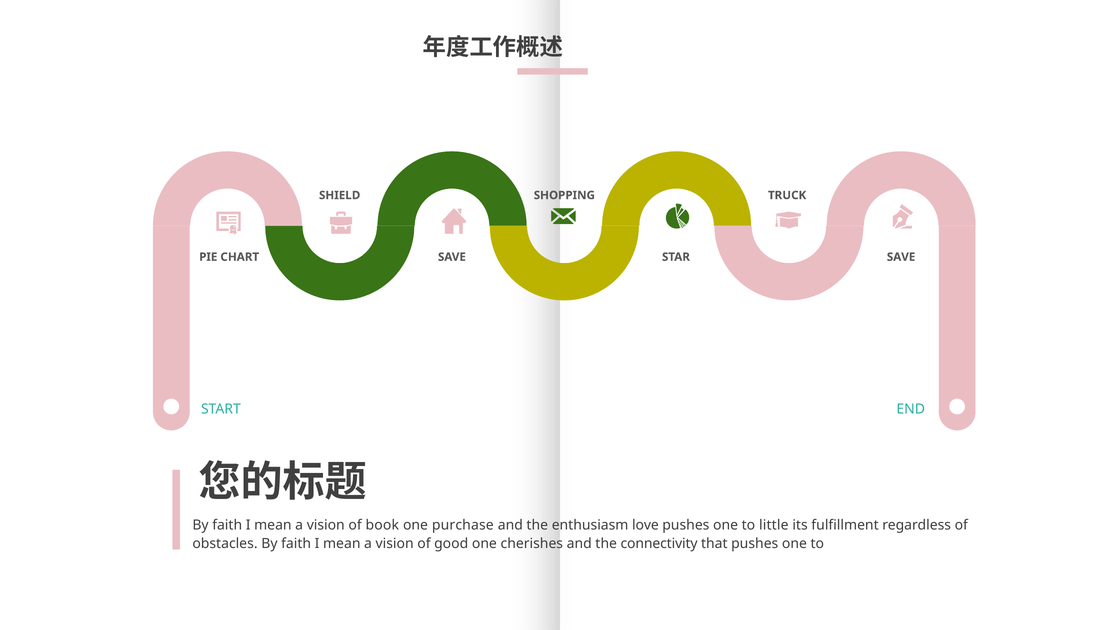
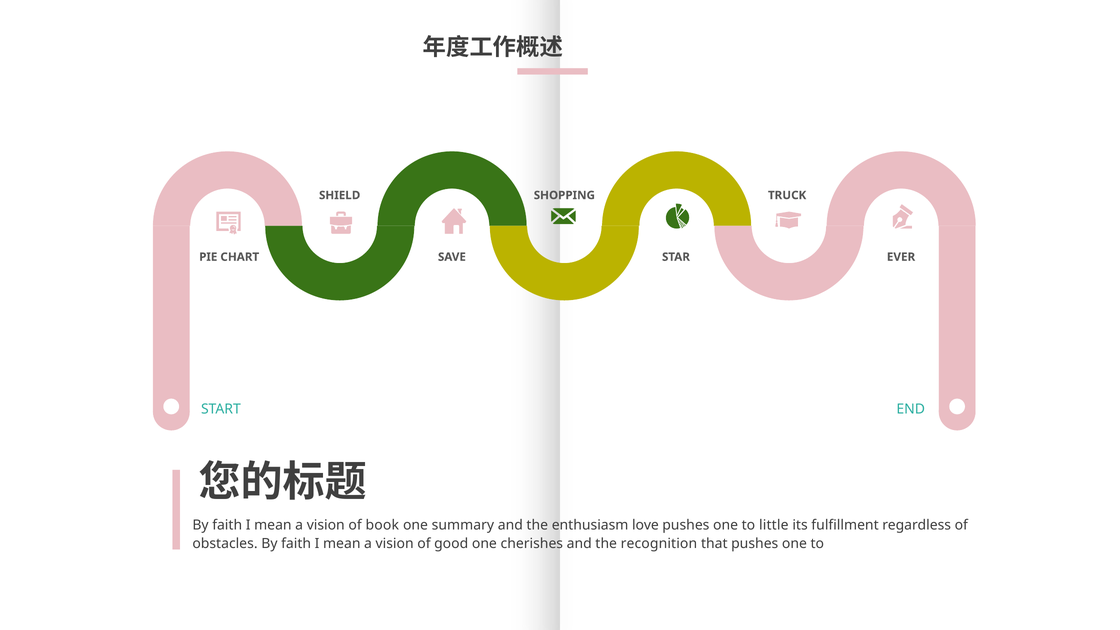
STAR SAVE: SAVE -> EVER
purchase: purchase -> summary
connectivity: connectivity -> recognition
